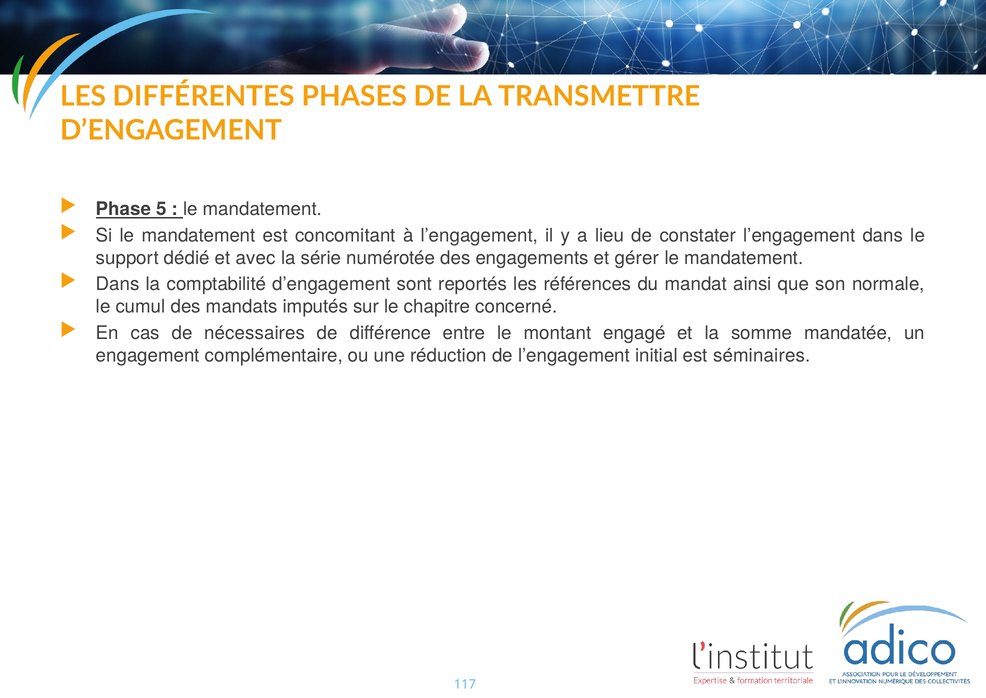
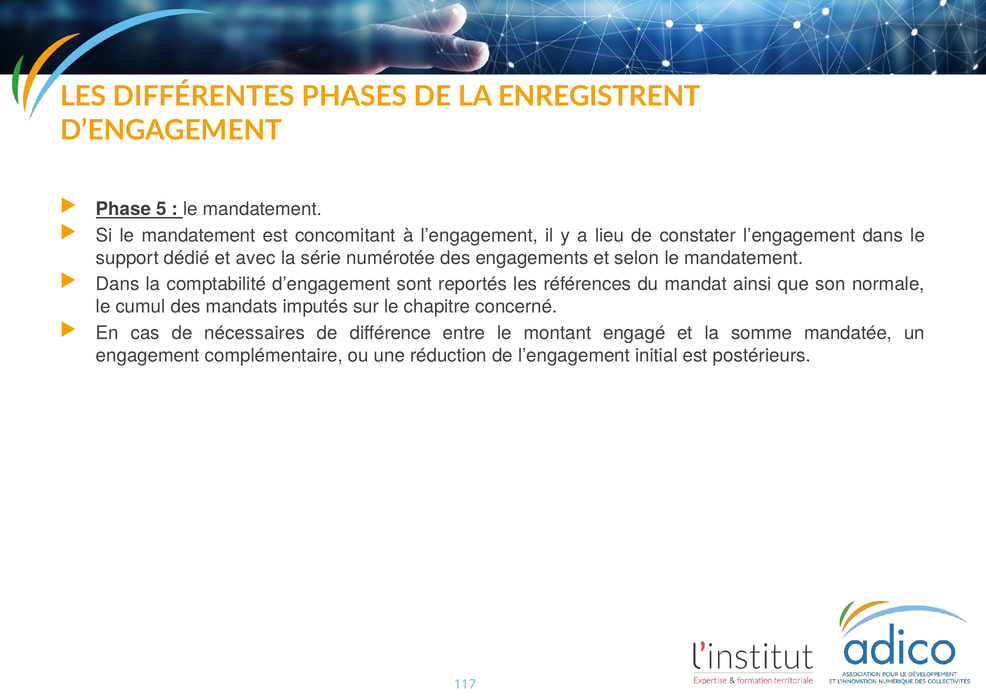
TRANSMETTRE: TRANSMETTRE -> ENREGISTRENT
gérer: gérer -> selon
séminaires: séminaires -> postérieurs
